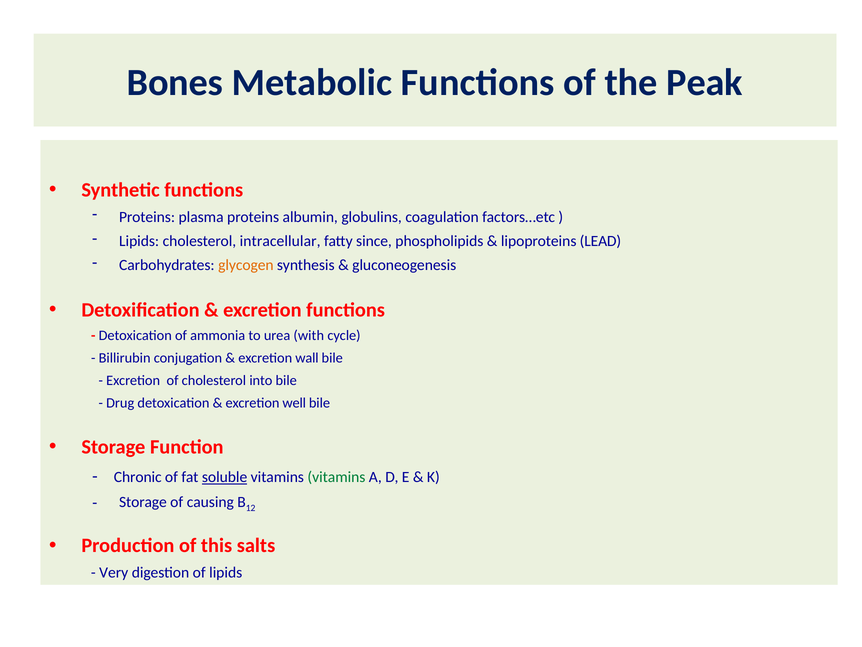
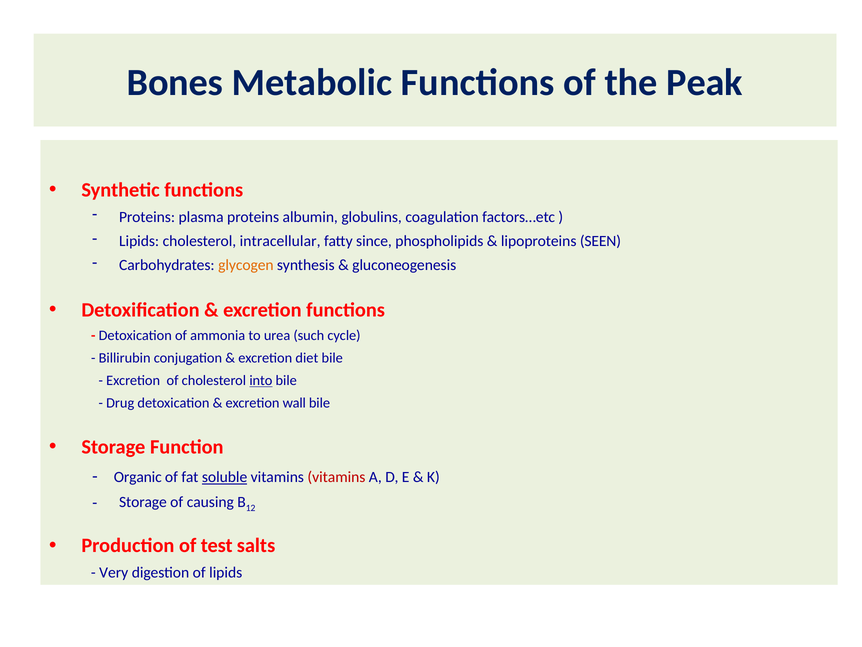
LEAD: LEAD -> SEEN
with: with -> such
wall: wall -> diet
into underline: none -> present
well: well -> wall
Chronic: Chronic -> Organic
vitamins at (336, 477) colour: green -> red
this: this -> test
